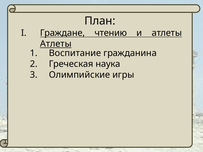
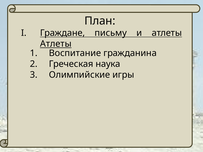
чтению: чтению -> письму
